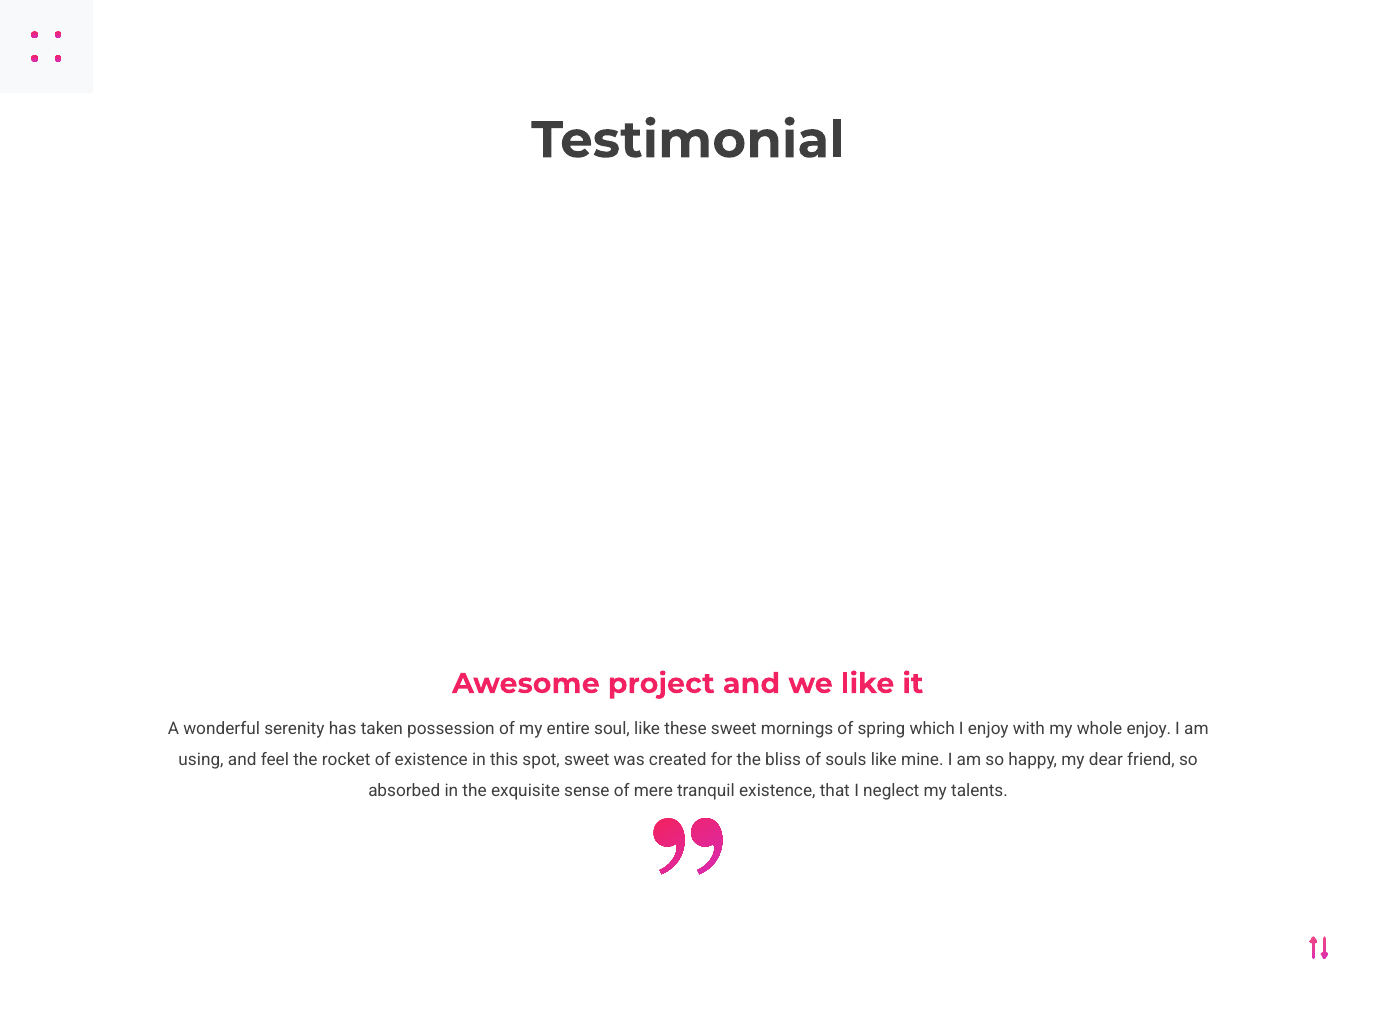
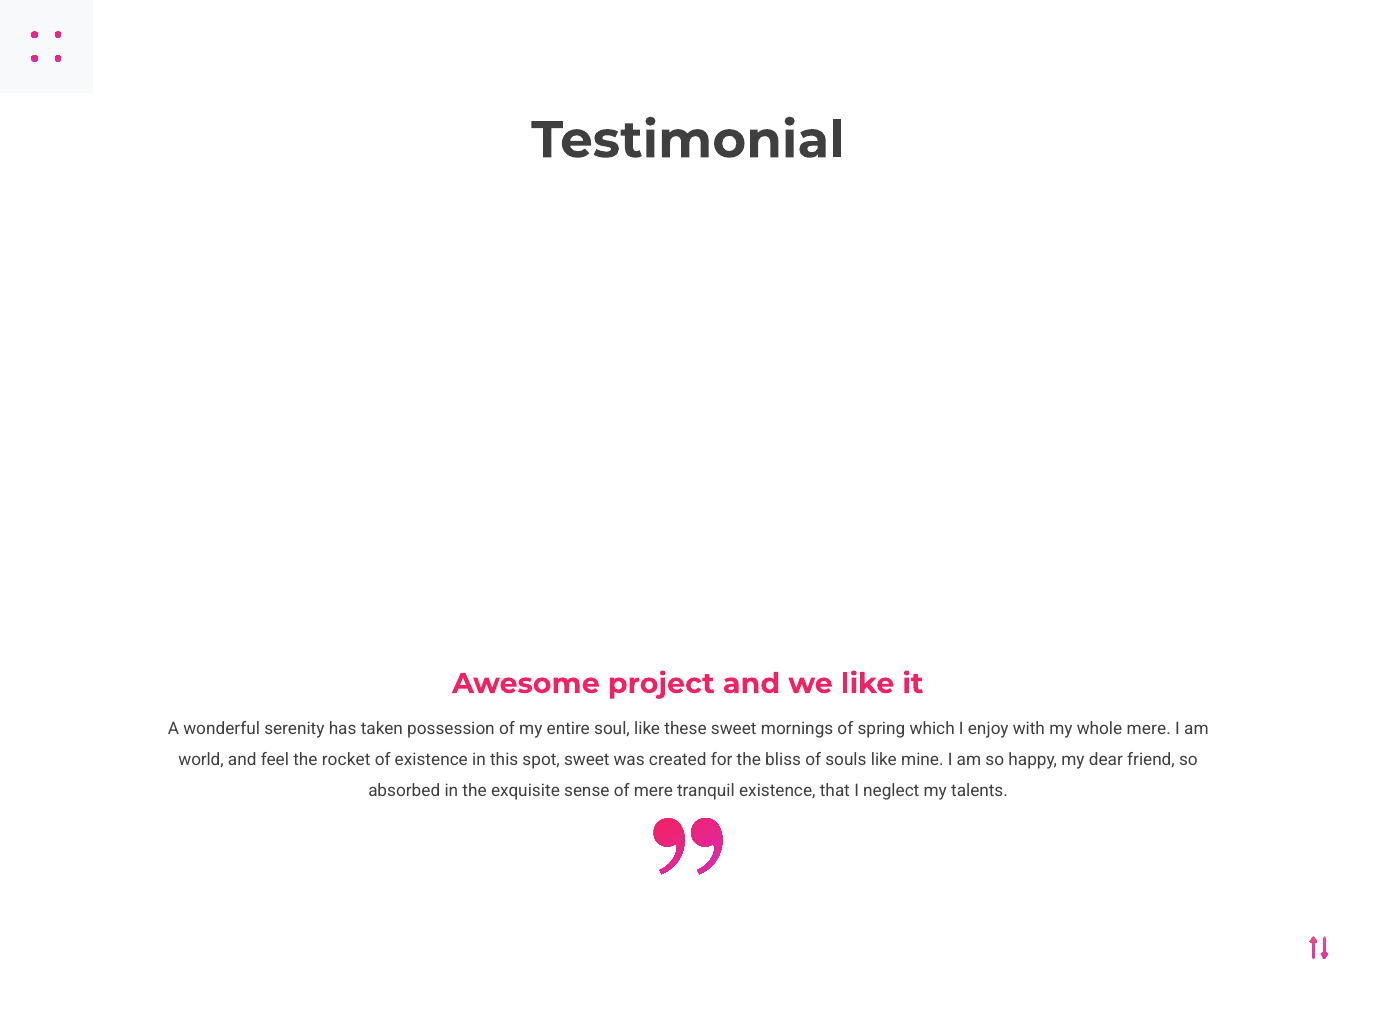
whole enjoy: enjoy -> mere
using: using -> world
